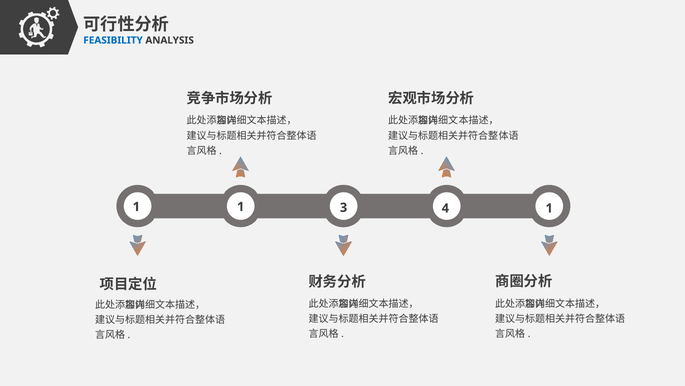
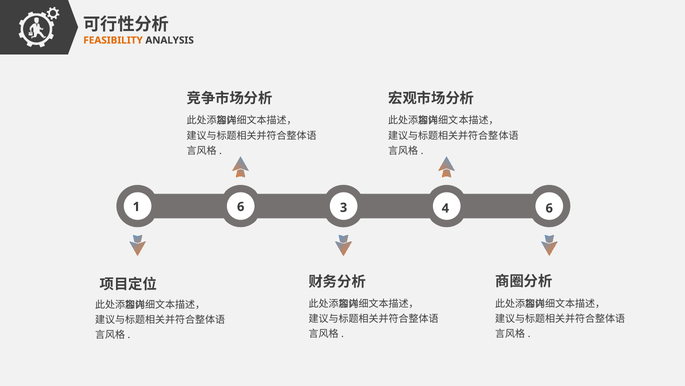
FEASIBILITY colour: blue -> orange
1 1: 1 -> 6
4 1: 1 -> 6
